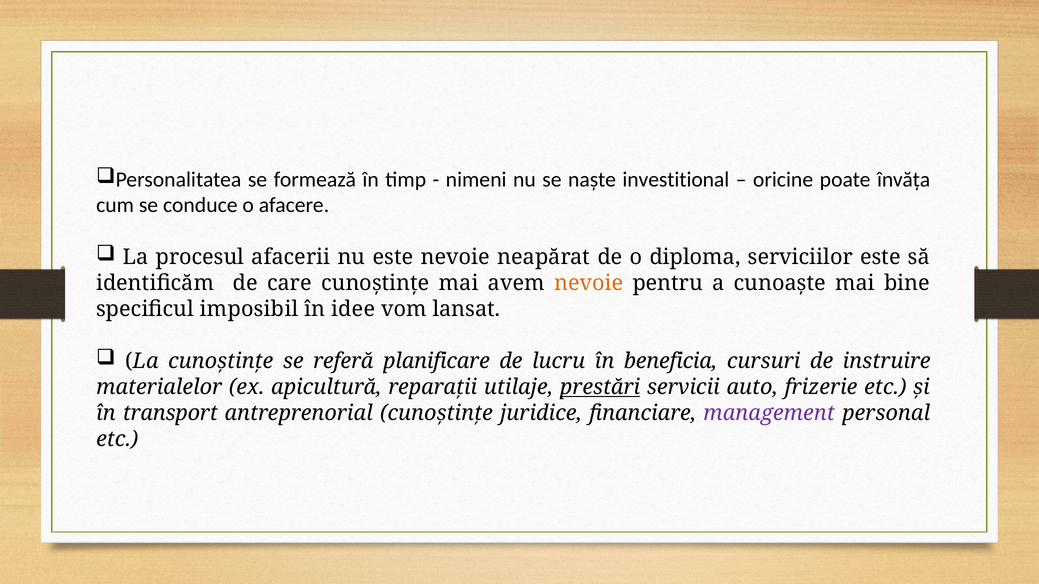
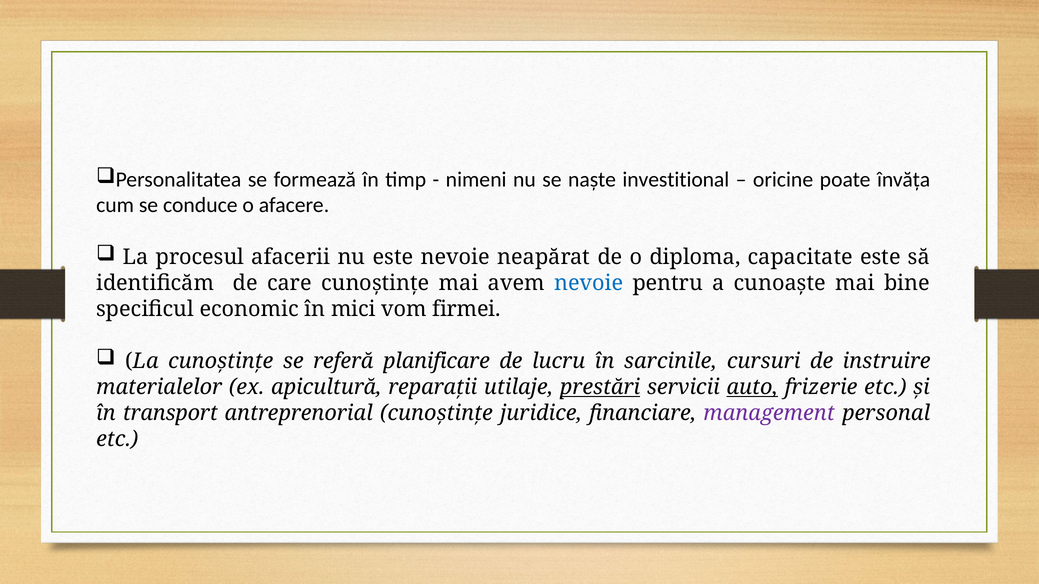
serviciilor: serviciilor -> capacitate
nevoie at (589, 283) colour: orange -> blue
imposibil: imposibil -> economic
idee: idee -> mici
lansat: lansat -> firmei
beneficia: beneficia -> sarcinile
auto underline: none -> present
